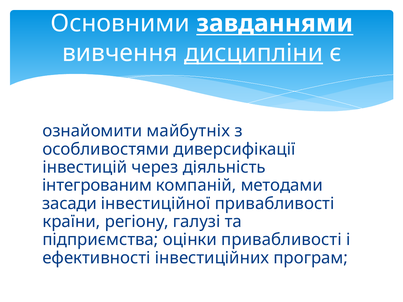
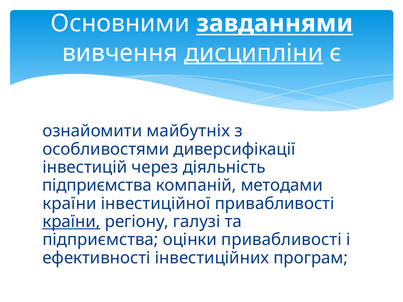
інтегрованим at (97, 186): інтегрованим -> підприємства
засади at (70, 204): засади -> країни
країни at (71, 222) underline: none -> present
